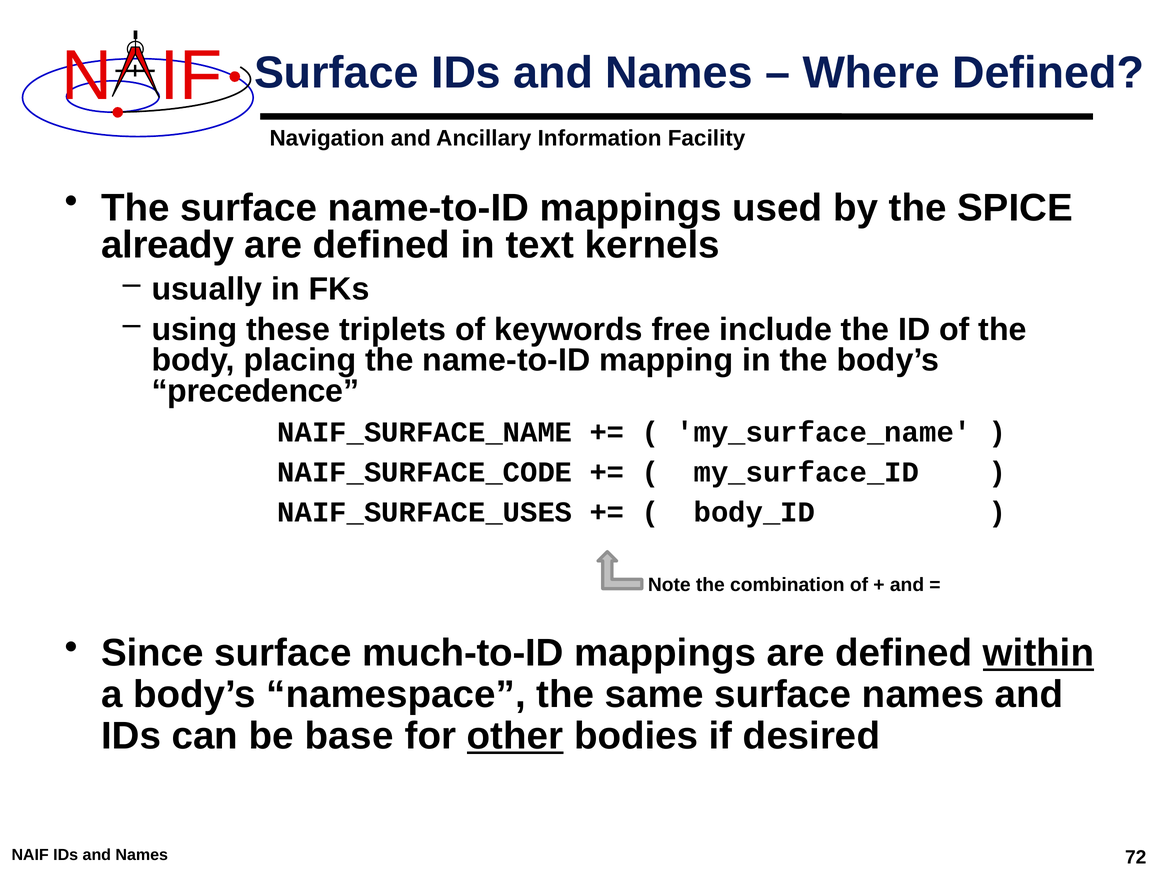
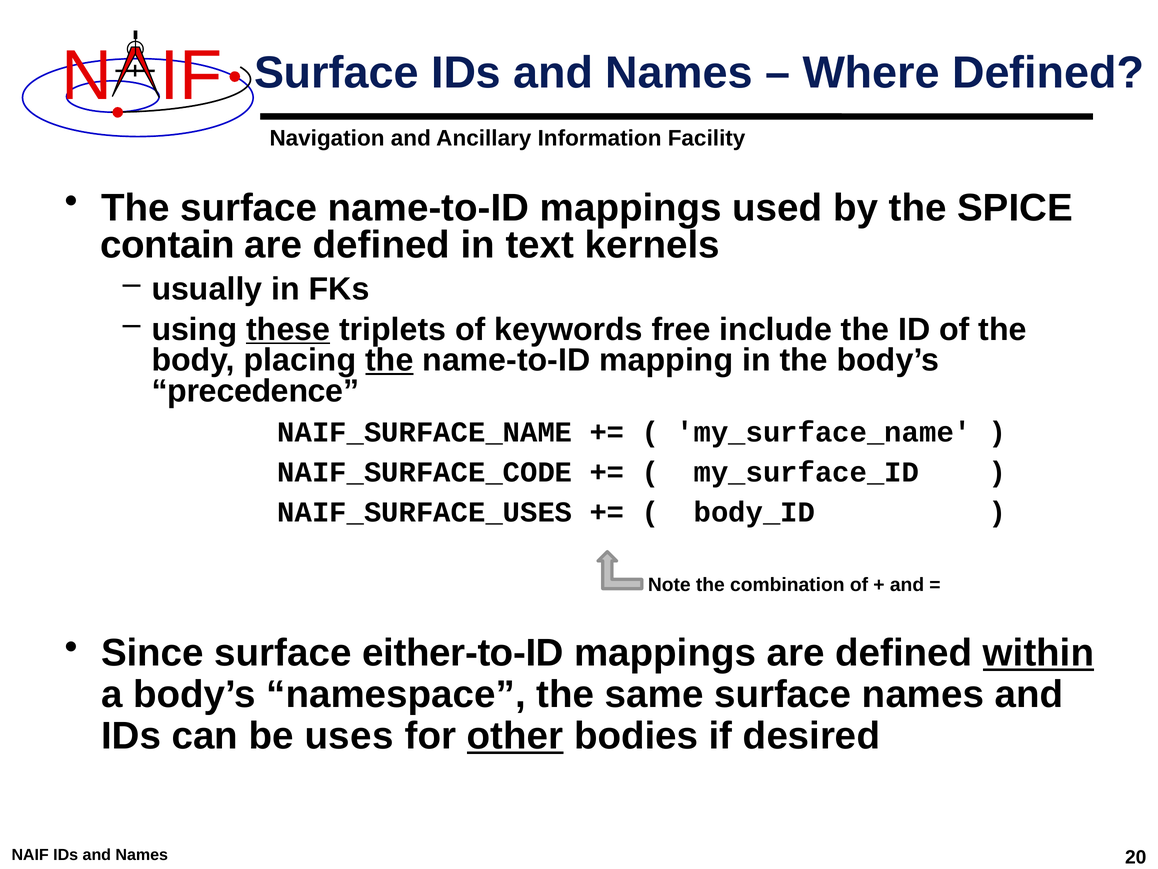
already: already -> contain
these underline: none -> present
the at (389, 360) underline: none -> present
much-to-ID: much-to-ID -> either-to-ID
base: base -> uses
72: 72 -> 20
